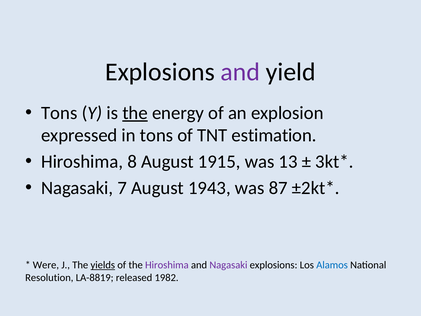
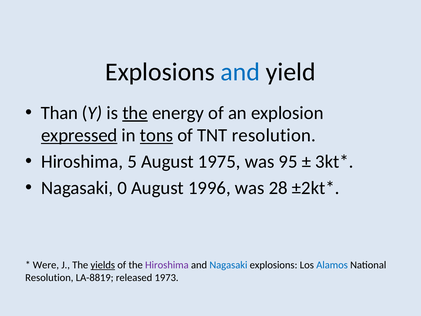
and at (240, 72) colour: purple -> blue
Tons at (59, 113): Tons -> Than
expressed underline: none -> present
tons at (157, 135) underline: none -> present
TNT estimation: estimation -> resolution
8: 8 -> 5
1915: 1915 -> 1975
13: 13 -> 95
7: 7 -> 0
1943: 1943 -> 1996
87: 87 -> 28
Nagasaki at (228, 265) colour: purple -> blue
1982: 1982 -> 1973
